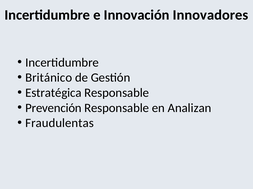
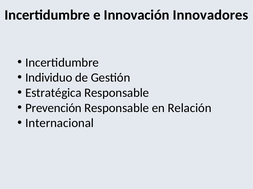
Británico: Británico -> Individuo
Analizan: Analizan -> Relación
Fraudulentas: Fraudulentas -> Internacional
